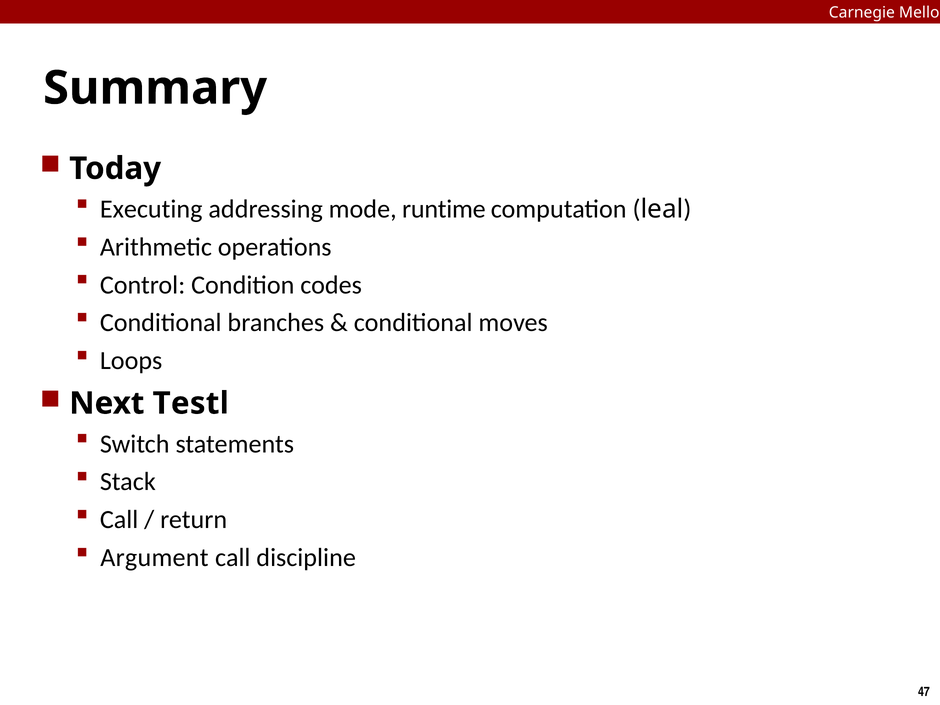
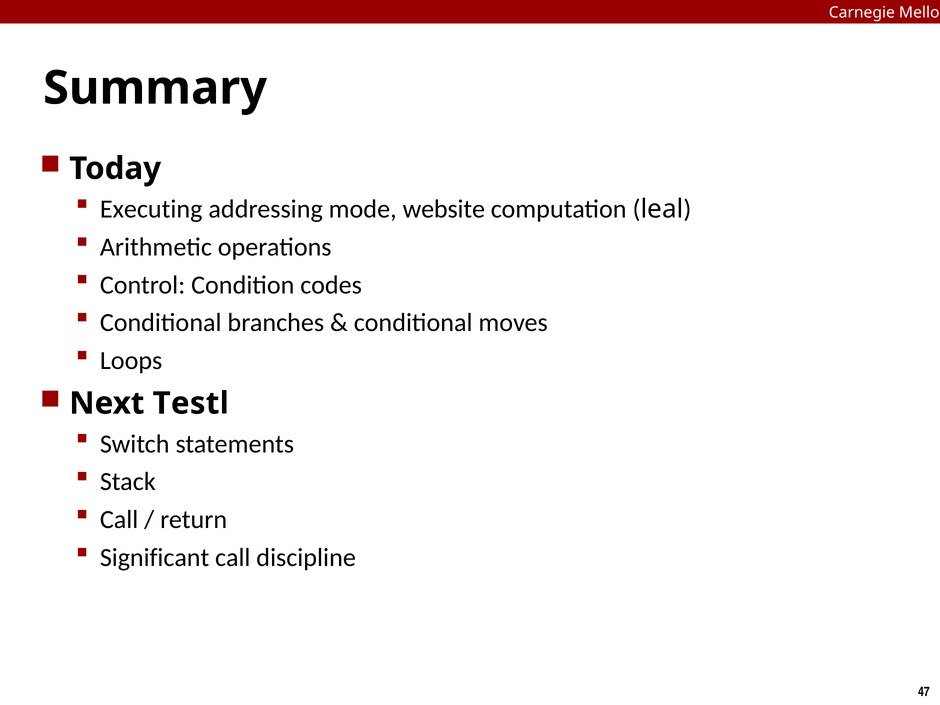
runtime: runtime -> website
Argument: Argument -> Significant
